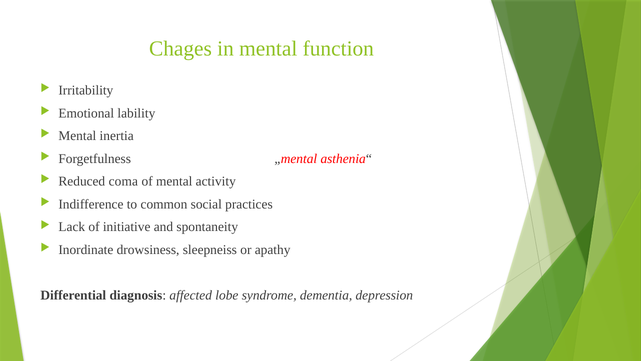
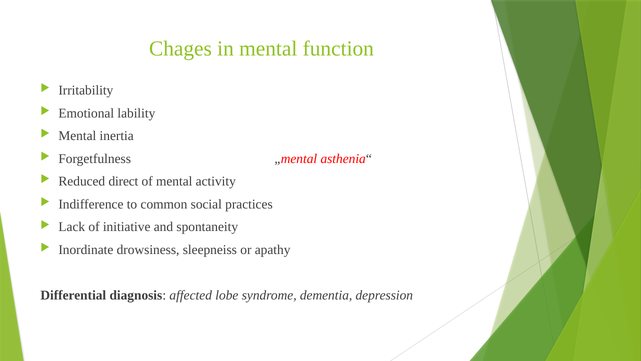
coma: coma -> direct
